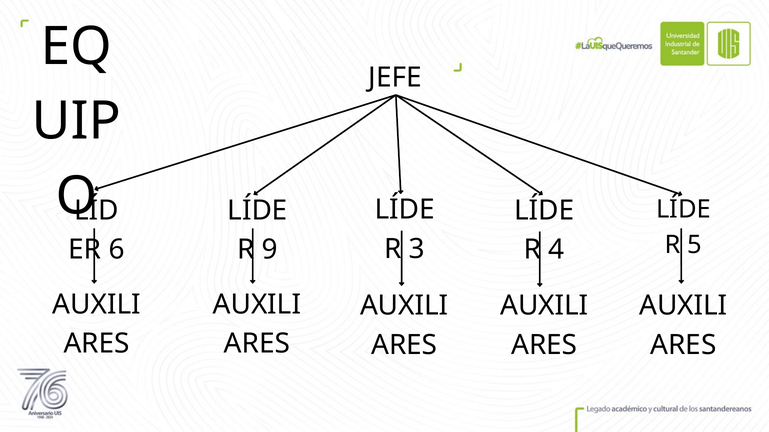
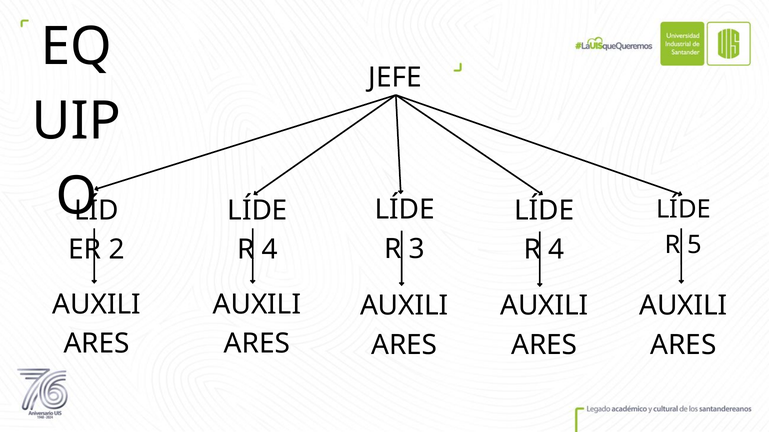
6: 6 -> 2
9 at (270, 250): 9 -> 4
